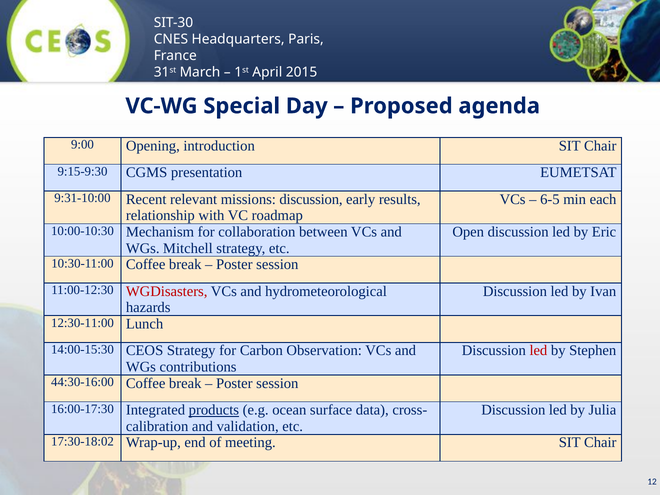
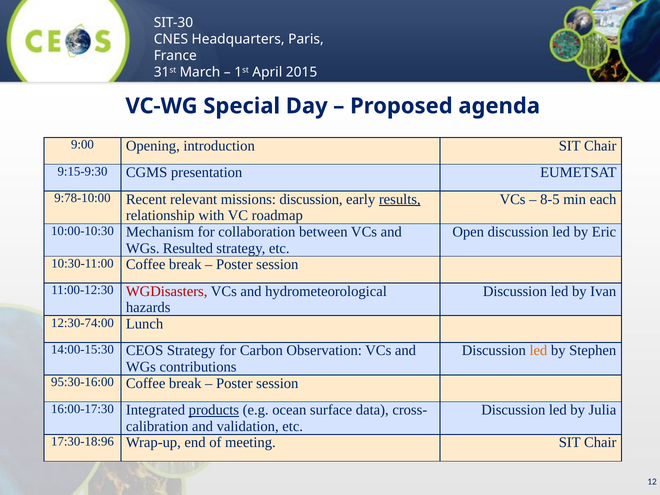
9:31-10:00: 9:31-10:00 -> 9:78-10:00
results underline: none -> present
6-5: 6-5 -> 8-5
Mitchell: Mitchell -> Resulted
12:30-11:00: 12:30-11:00 -> 12:30-74:00
led at (538, 351) colour: red -> orange
44:30-16:00: 44:30-16:00 -> 95:30-16:00
17:30-18:02: 17:30-18:02 -> 17:30-18:96
